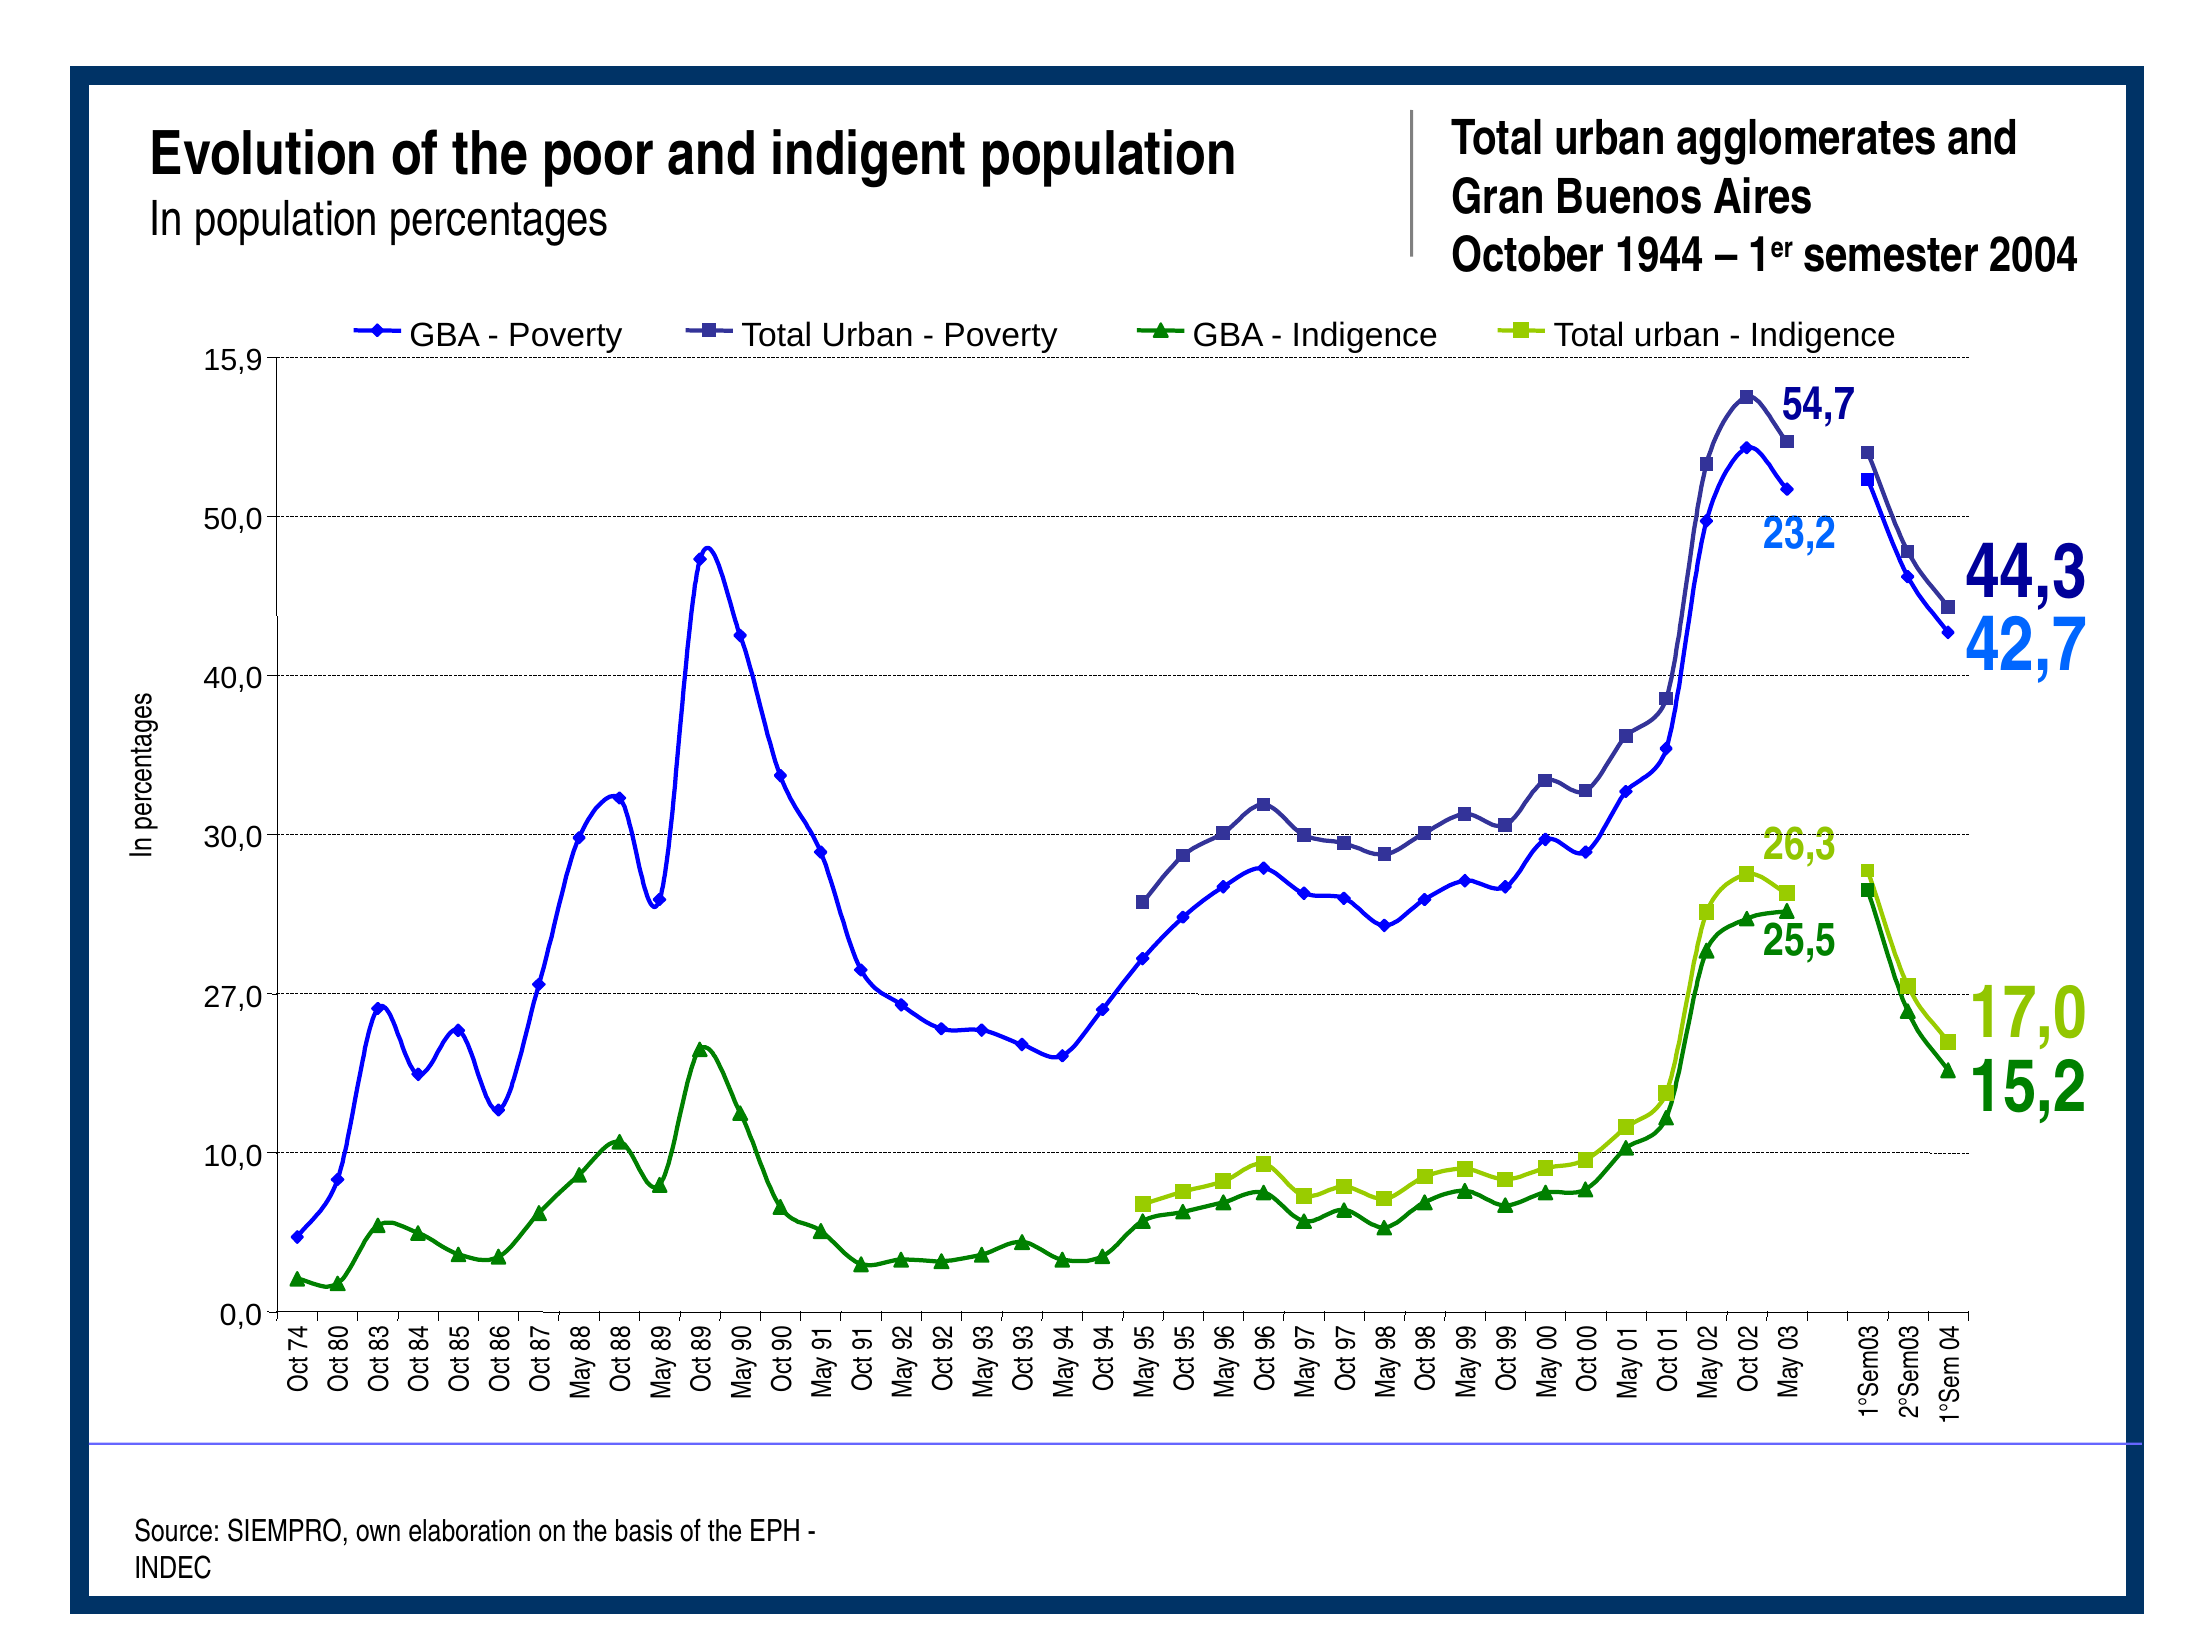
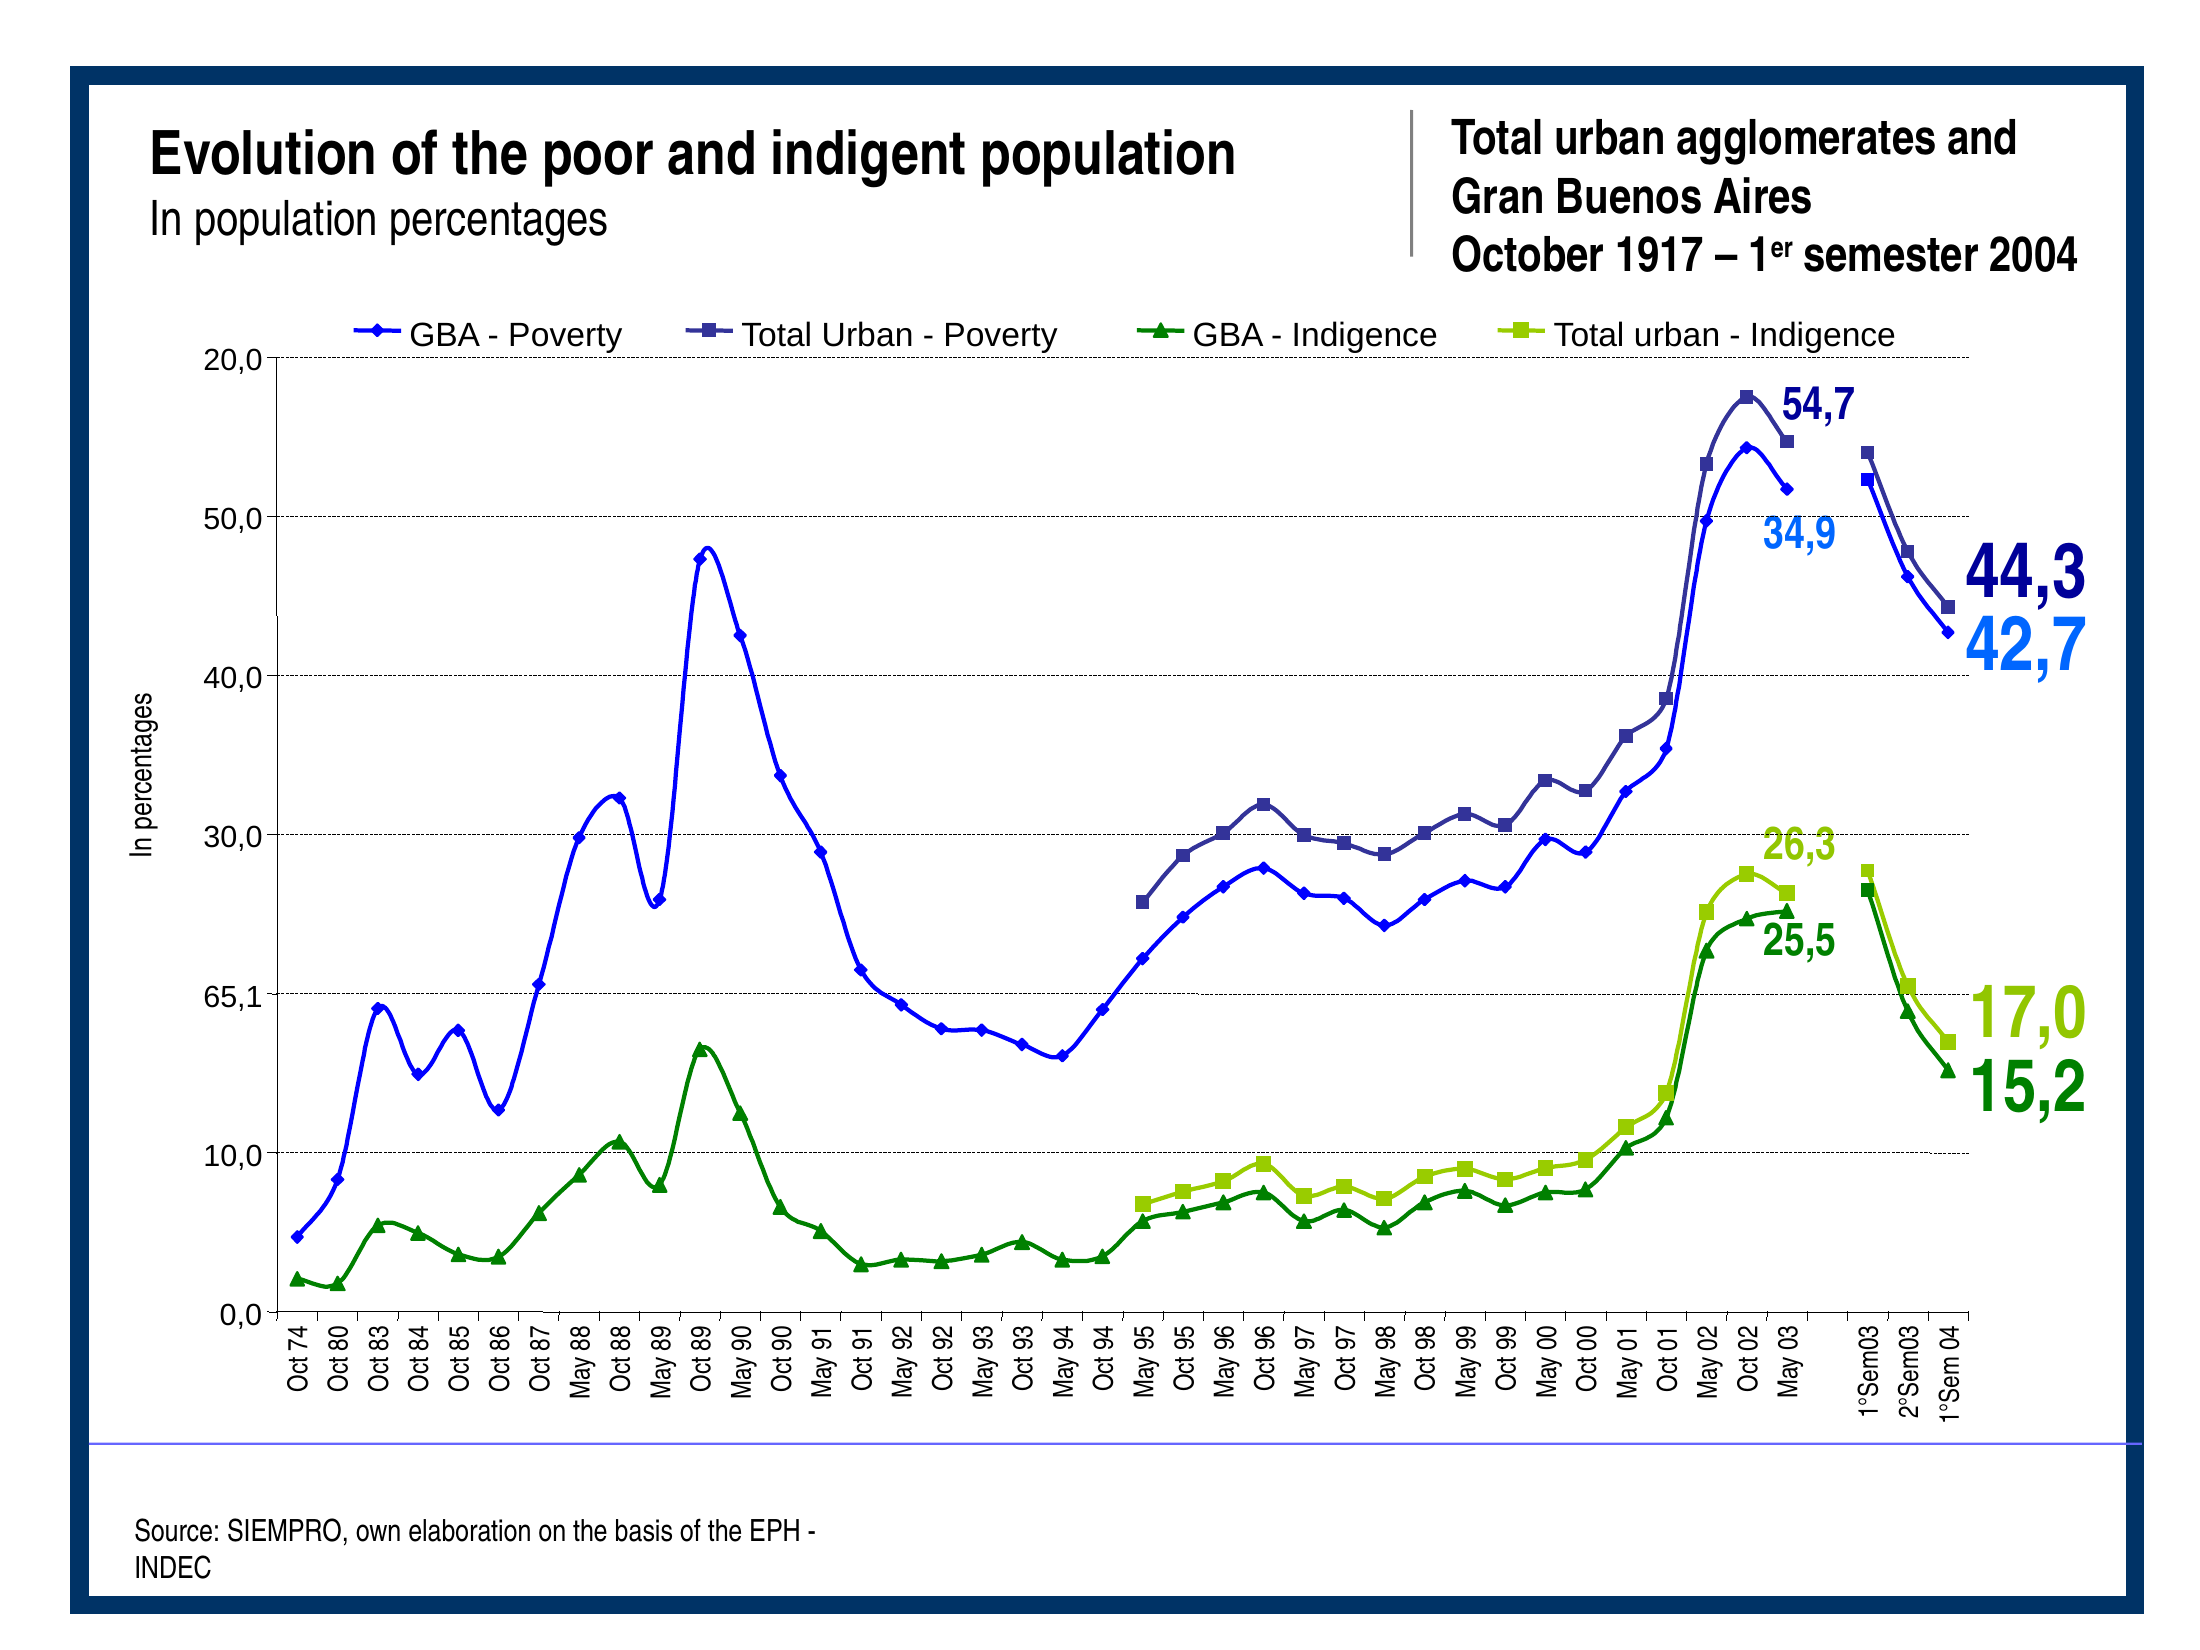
1944: 1944 -> 1917
15,9: 15,9 -> 20,0
23,2: 23,2 -> 34,9
27,0: 27,0 -> 65,1
